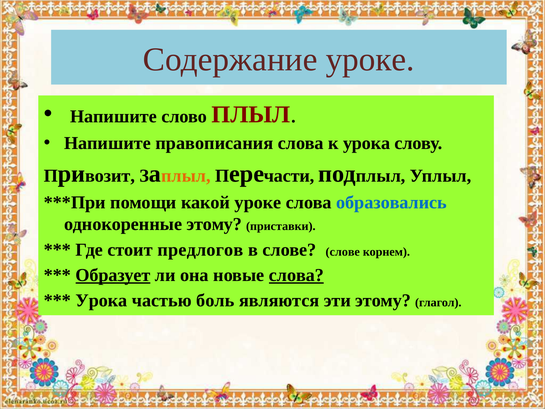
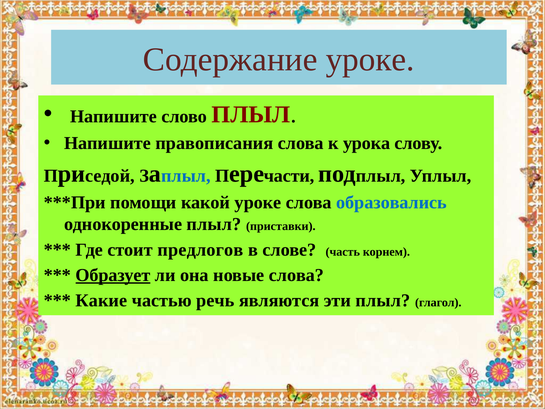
возит: возит -> седой
плыл at (186, 176) colour: orange -> blue
однокоренные этому: этому -> плыл
слове слове: слове -> часть
слова at (296, 275) underline: present -> none
Урока at (101, 300): Урока -> Какие
боль: боль -> речь
эти этому: этому -> плыл
